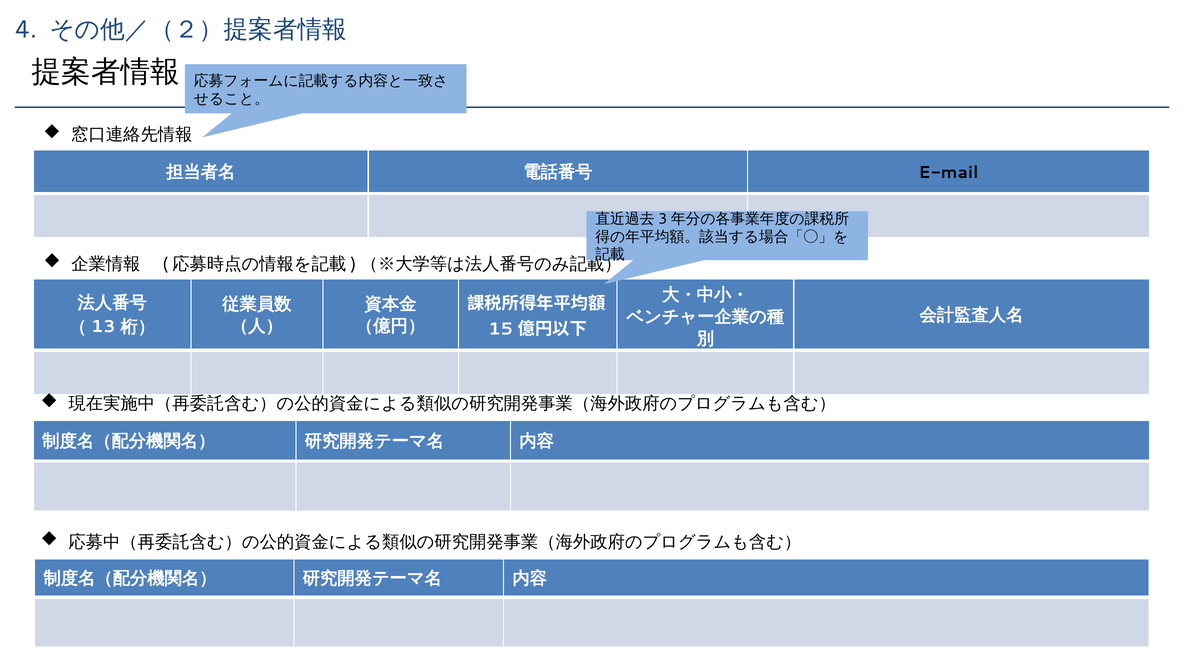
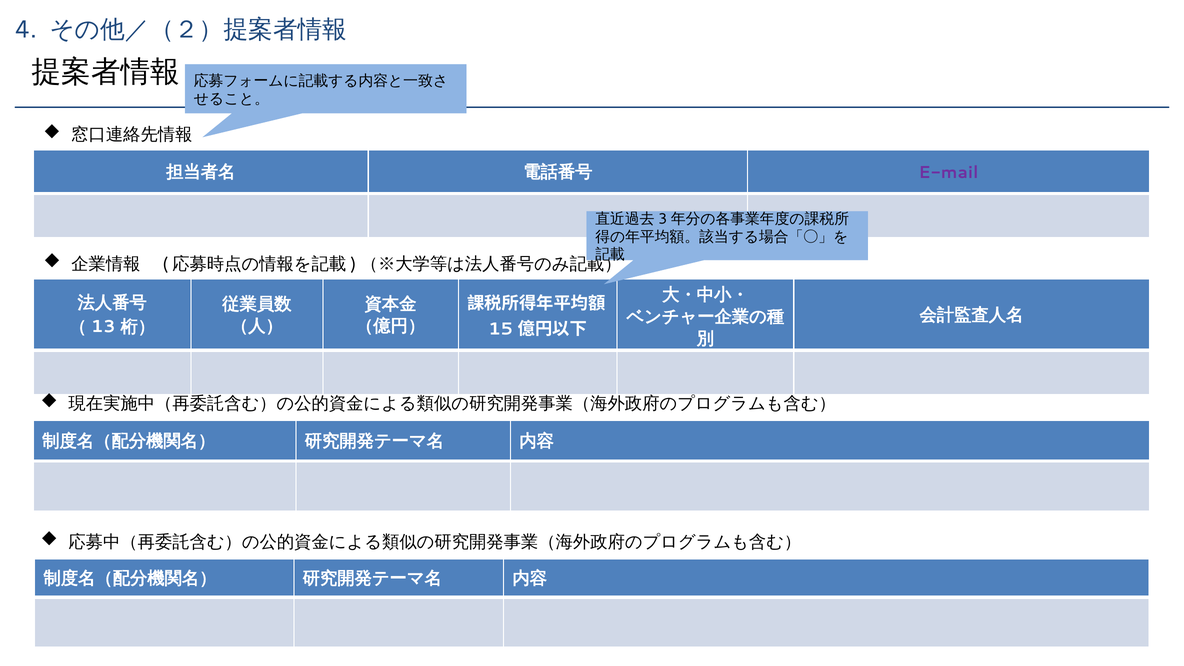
E-mail colour: black -> purple
